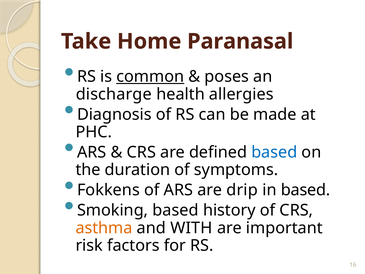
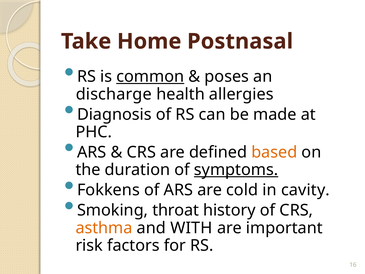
Paranasal: Paranasal -> Postnasal
based at (274, 152) colour: blue -> orange
symptoms underline: none -> present
drip: drip -> cold
in based: based -> cavity
Smoking based: based -> throat
